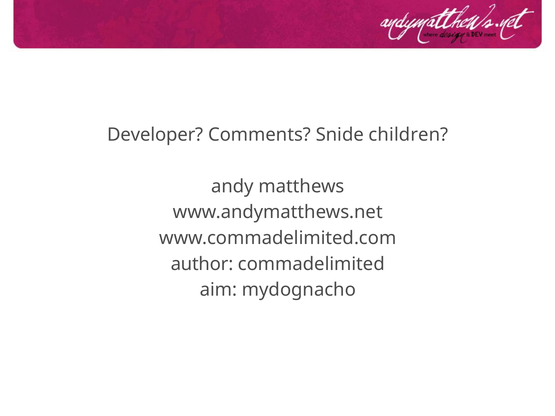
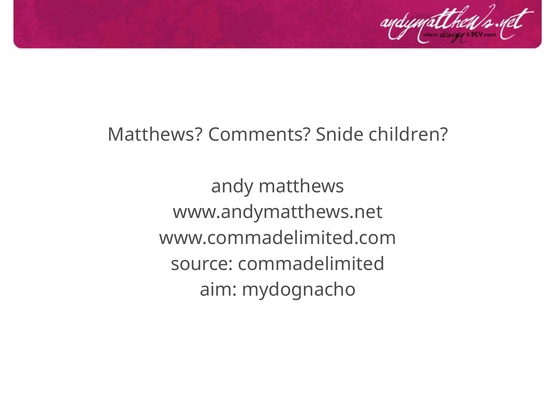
Developer at (155, 135): Developer -> Matthews
author: author -> source
